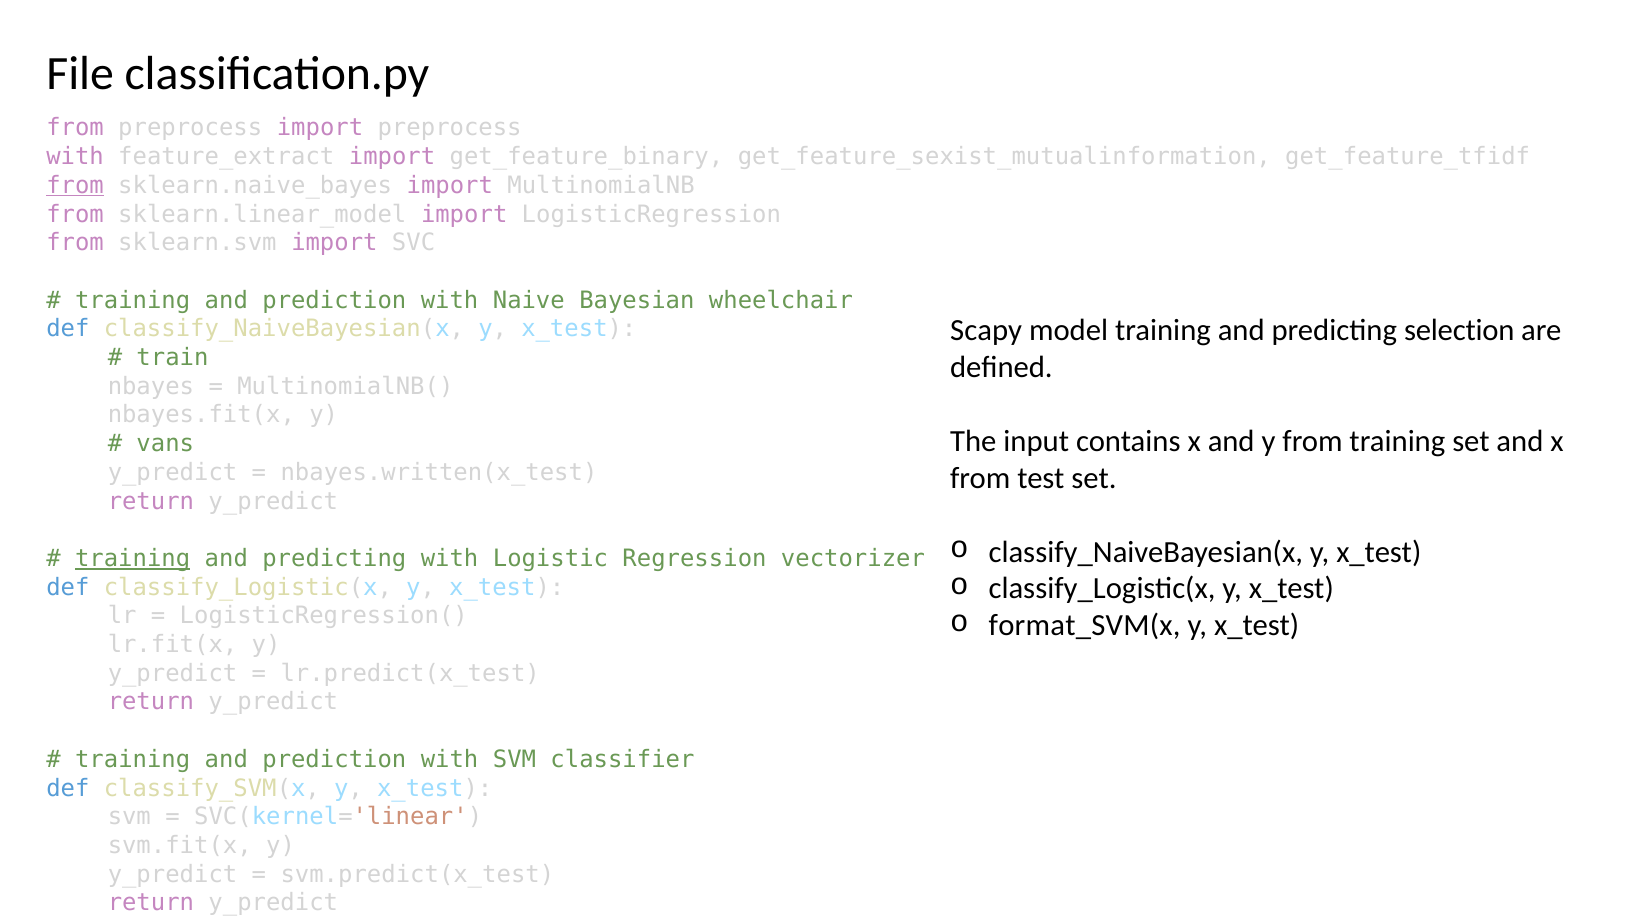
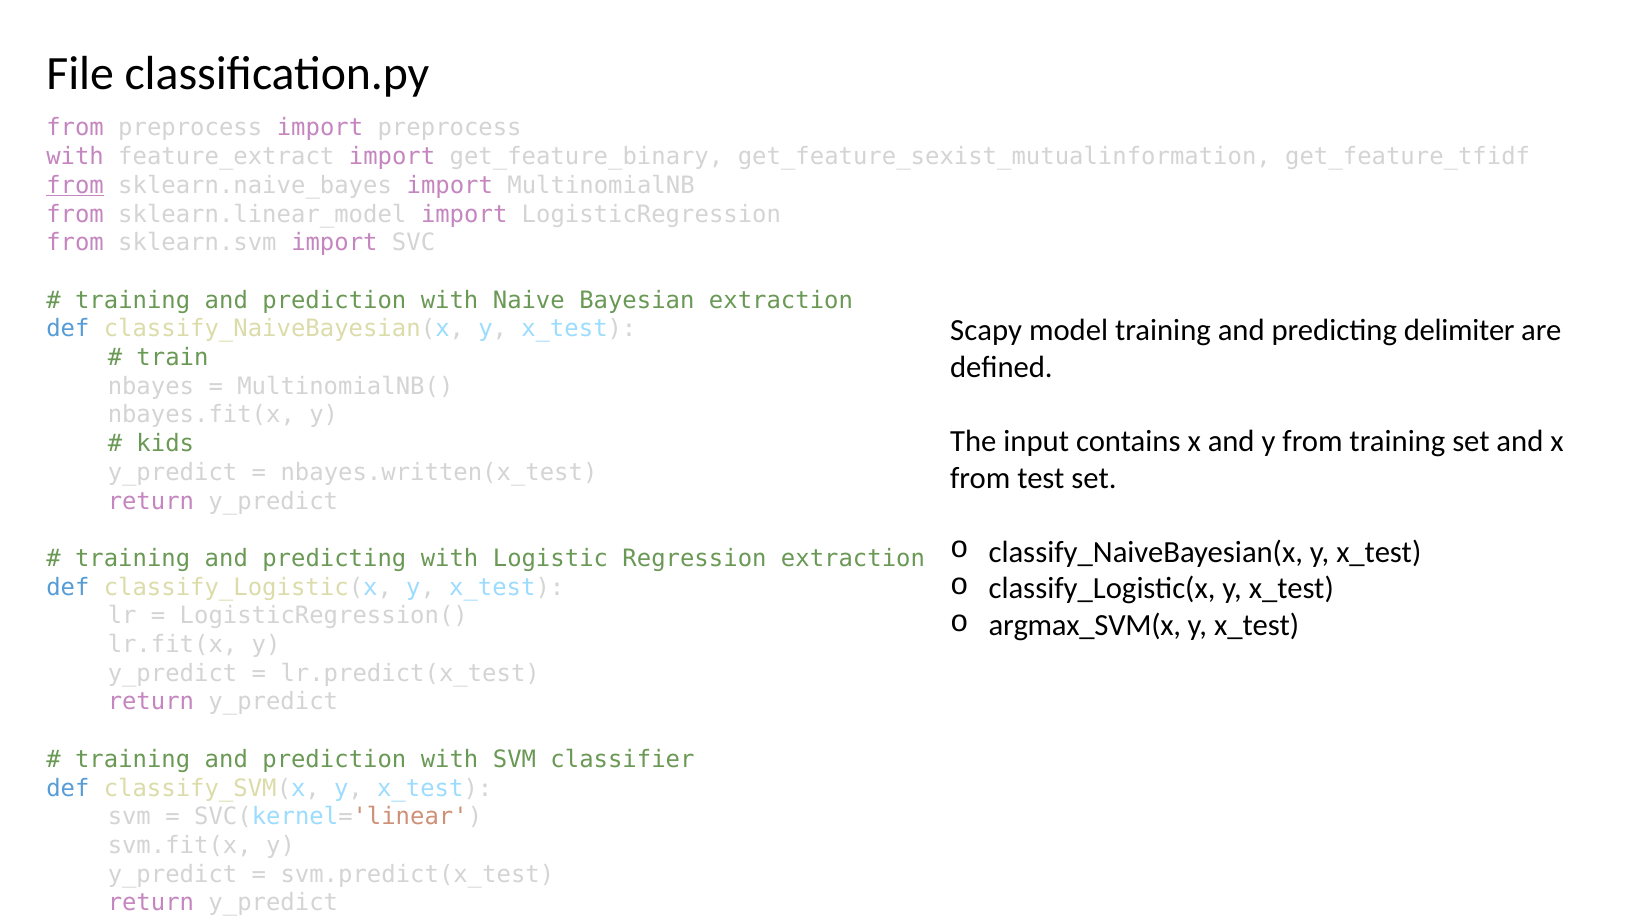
Bayesian wheelchair: wheelchair -> extraction
selection: selection -> delimiter
vans: vans -> kids
training at (133, 558) underline: present -> none
Regression vectorizer: vectorizer -> extraction
format_SVM(x: format_SVM(x -> argmax_SVM(x
